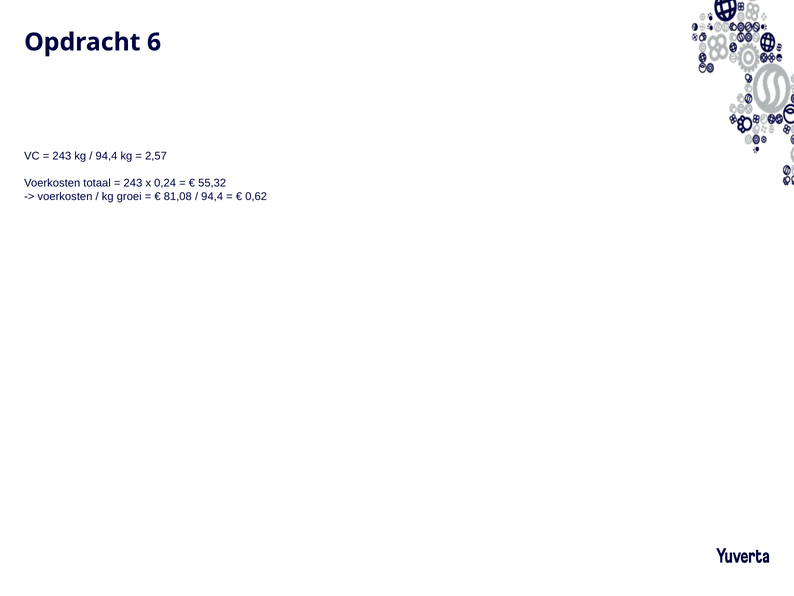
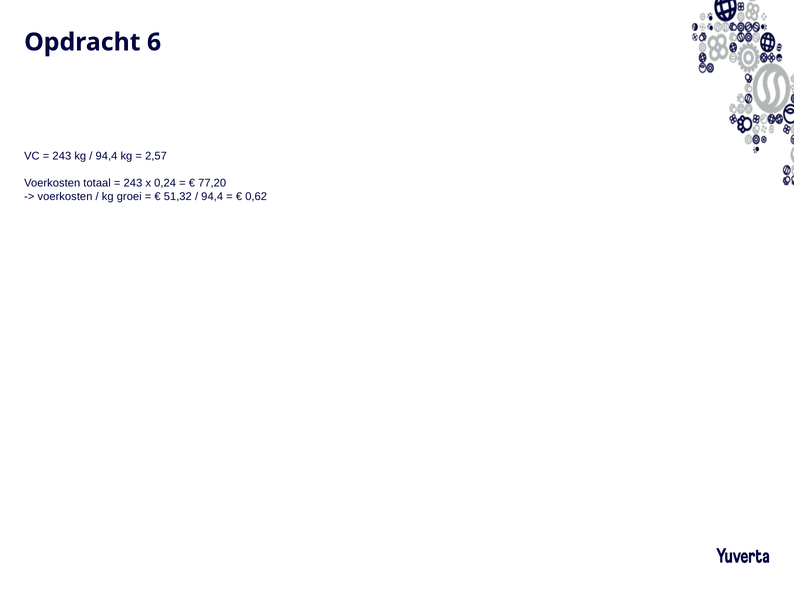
55,32: 55,32 -> 77,20
81,08: 81,08 -> 51,32
